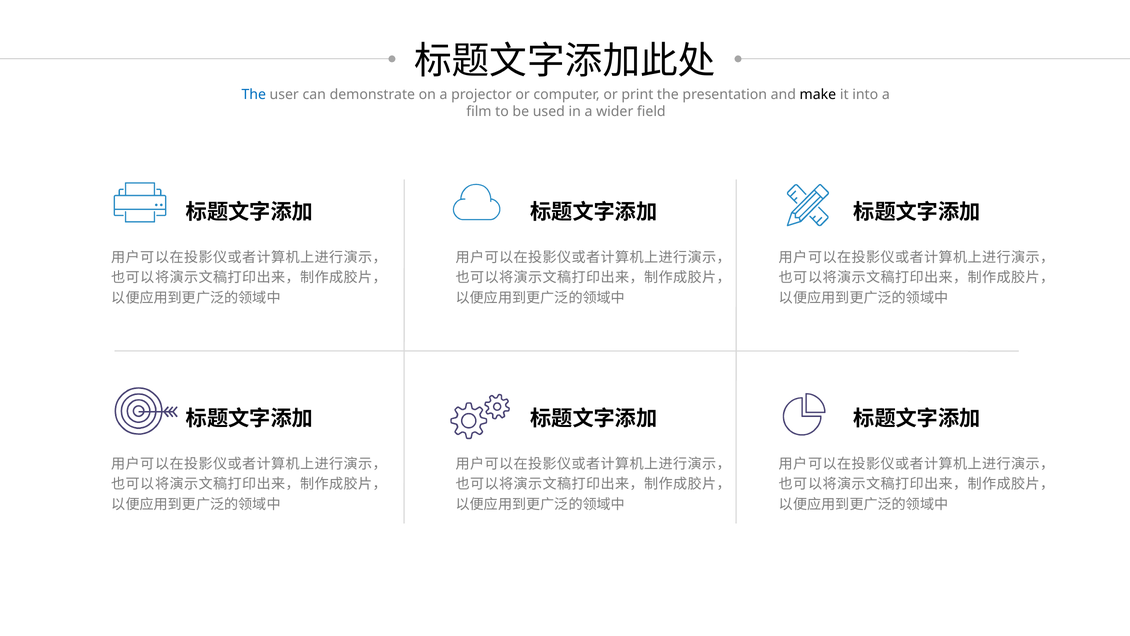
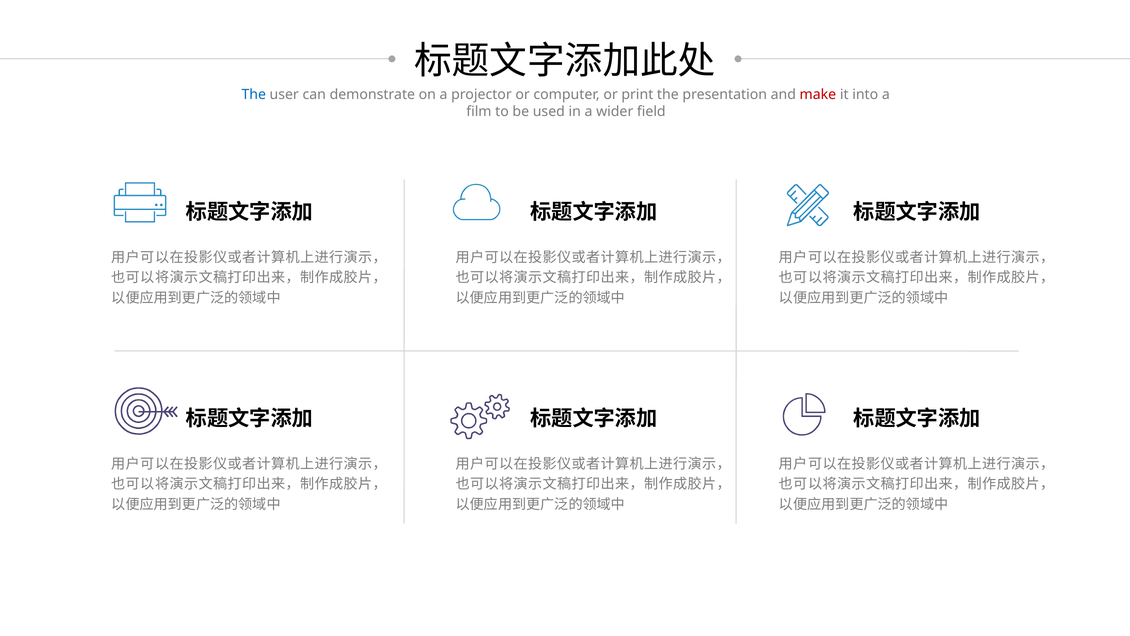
make colour: black -> red
